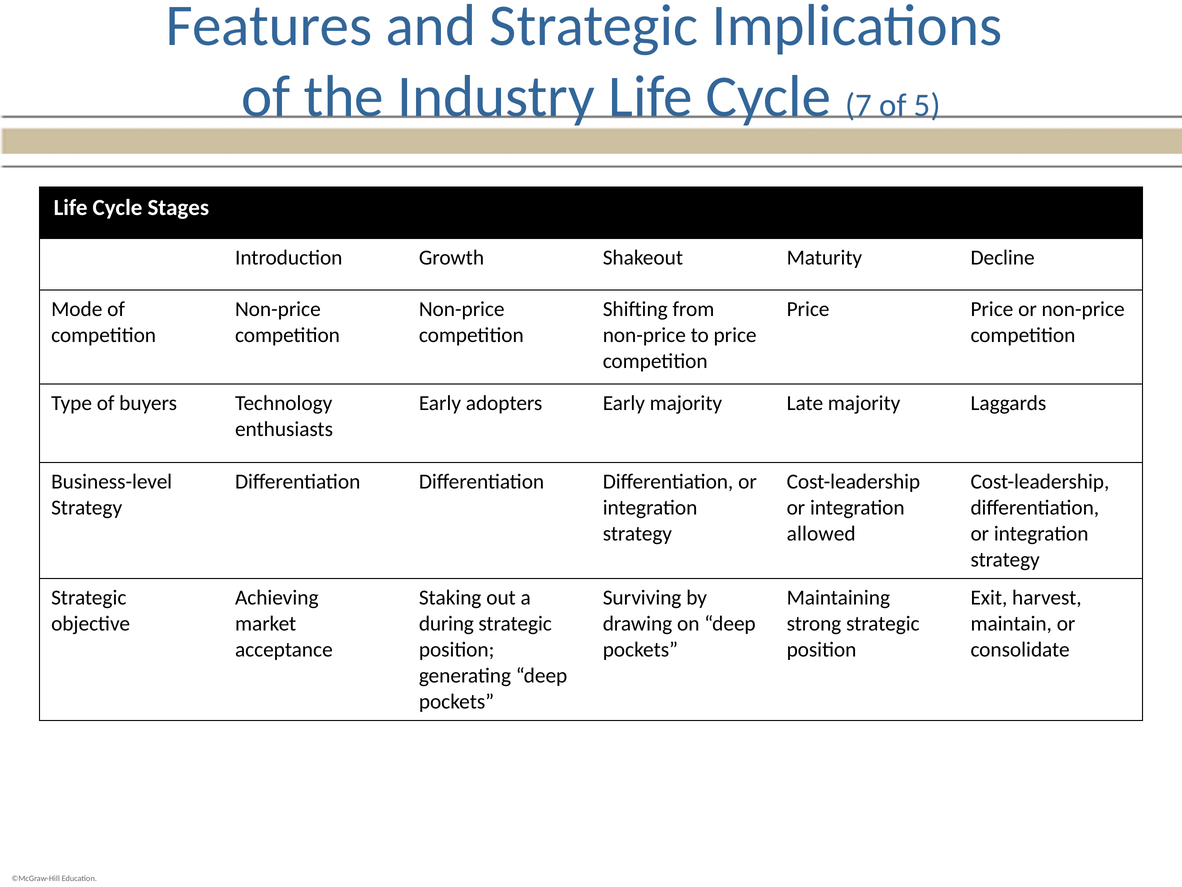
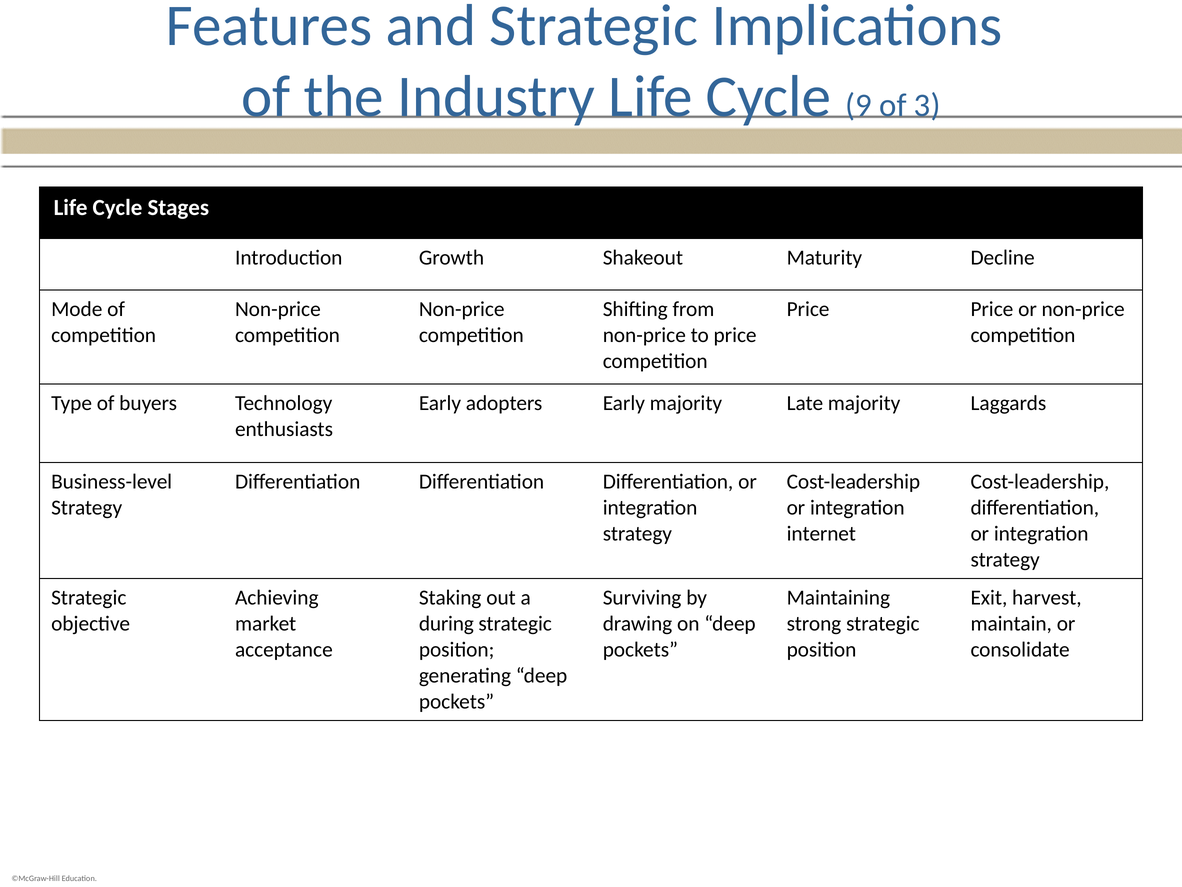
7: 7 -> 9
5: 5 -> 3
allowed: allowed -> internet
